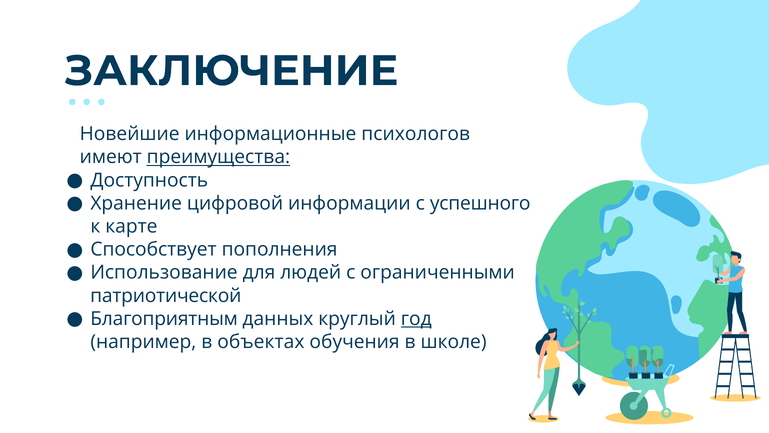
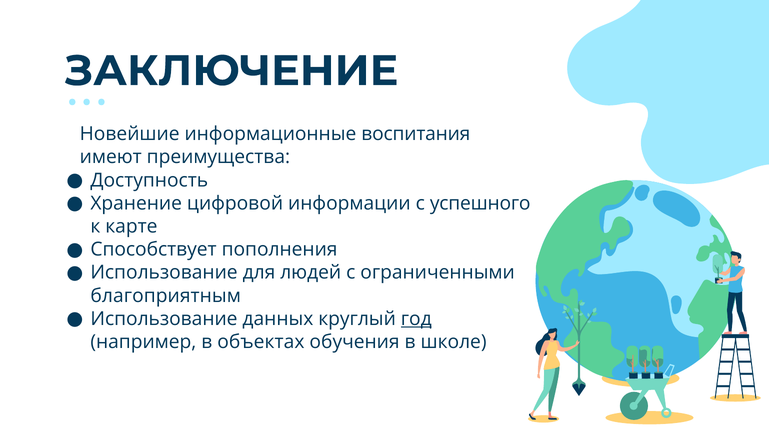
психологов: психологов -> воспитания
преимущества underline: present -> none
патриотической: патриотической -> благоприятным
Благоприятным at (164, 318): Благоприятным -> Использование
